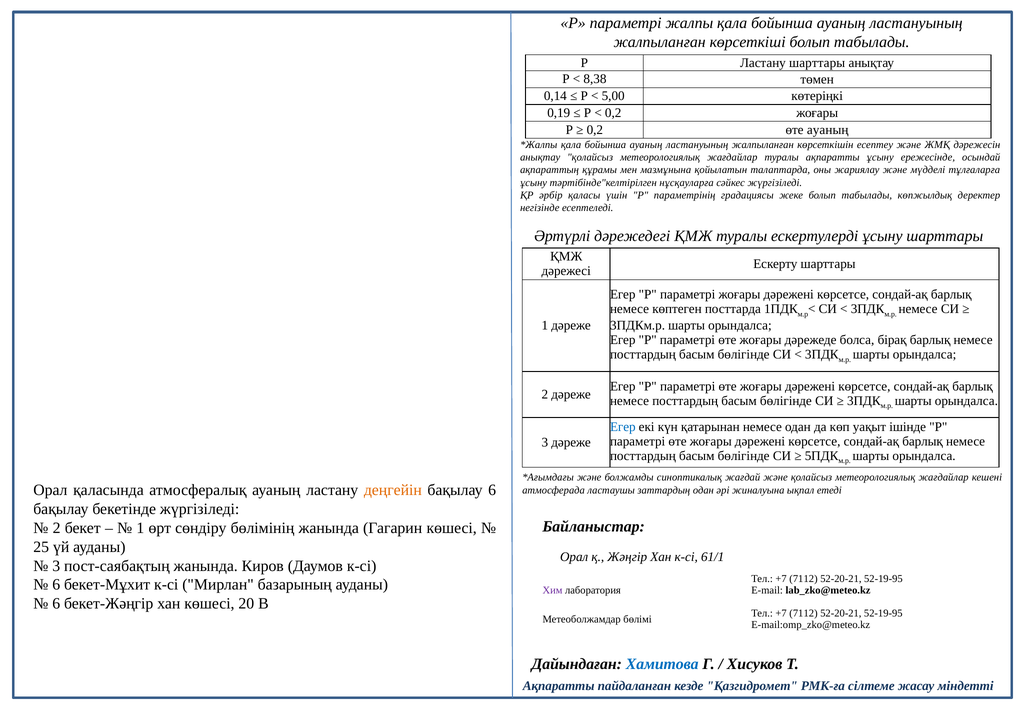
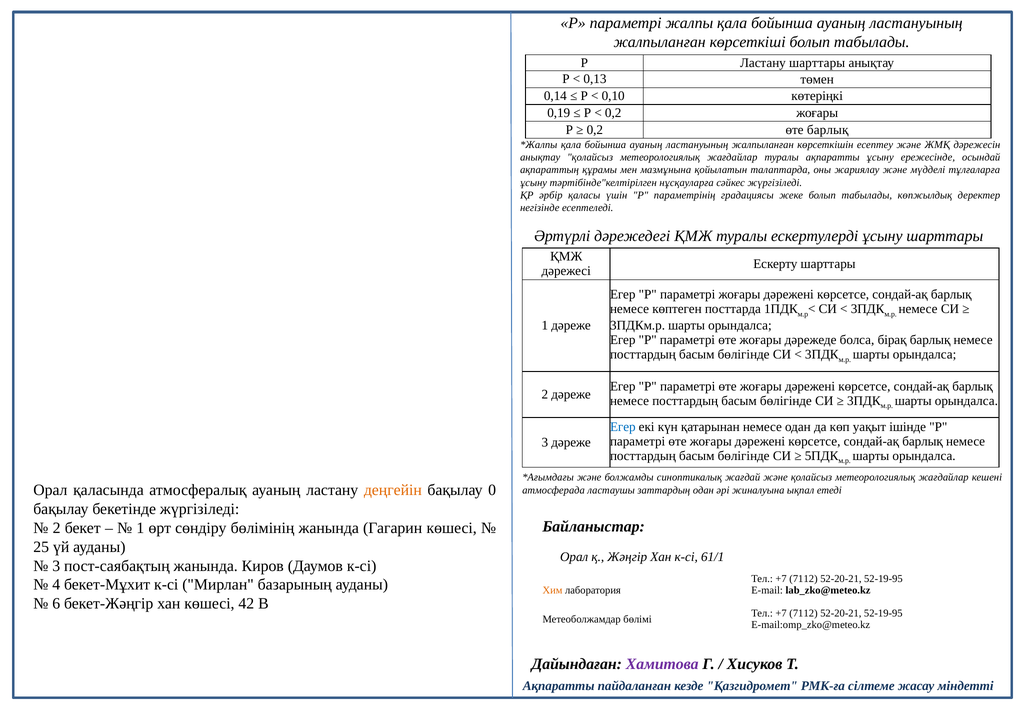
8,38: 8,38 -> 0,13
5,00: 5,00 -> 0,10
өте ауаның: ауаның -> барлық
бақылау 6: 6 -> 0
6 at (56, 584): 6 -> 4
Хим colour: purple -> orange
20: 20 -> 42
Хамитова colour: blue -> purple
